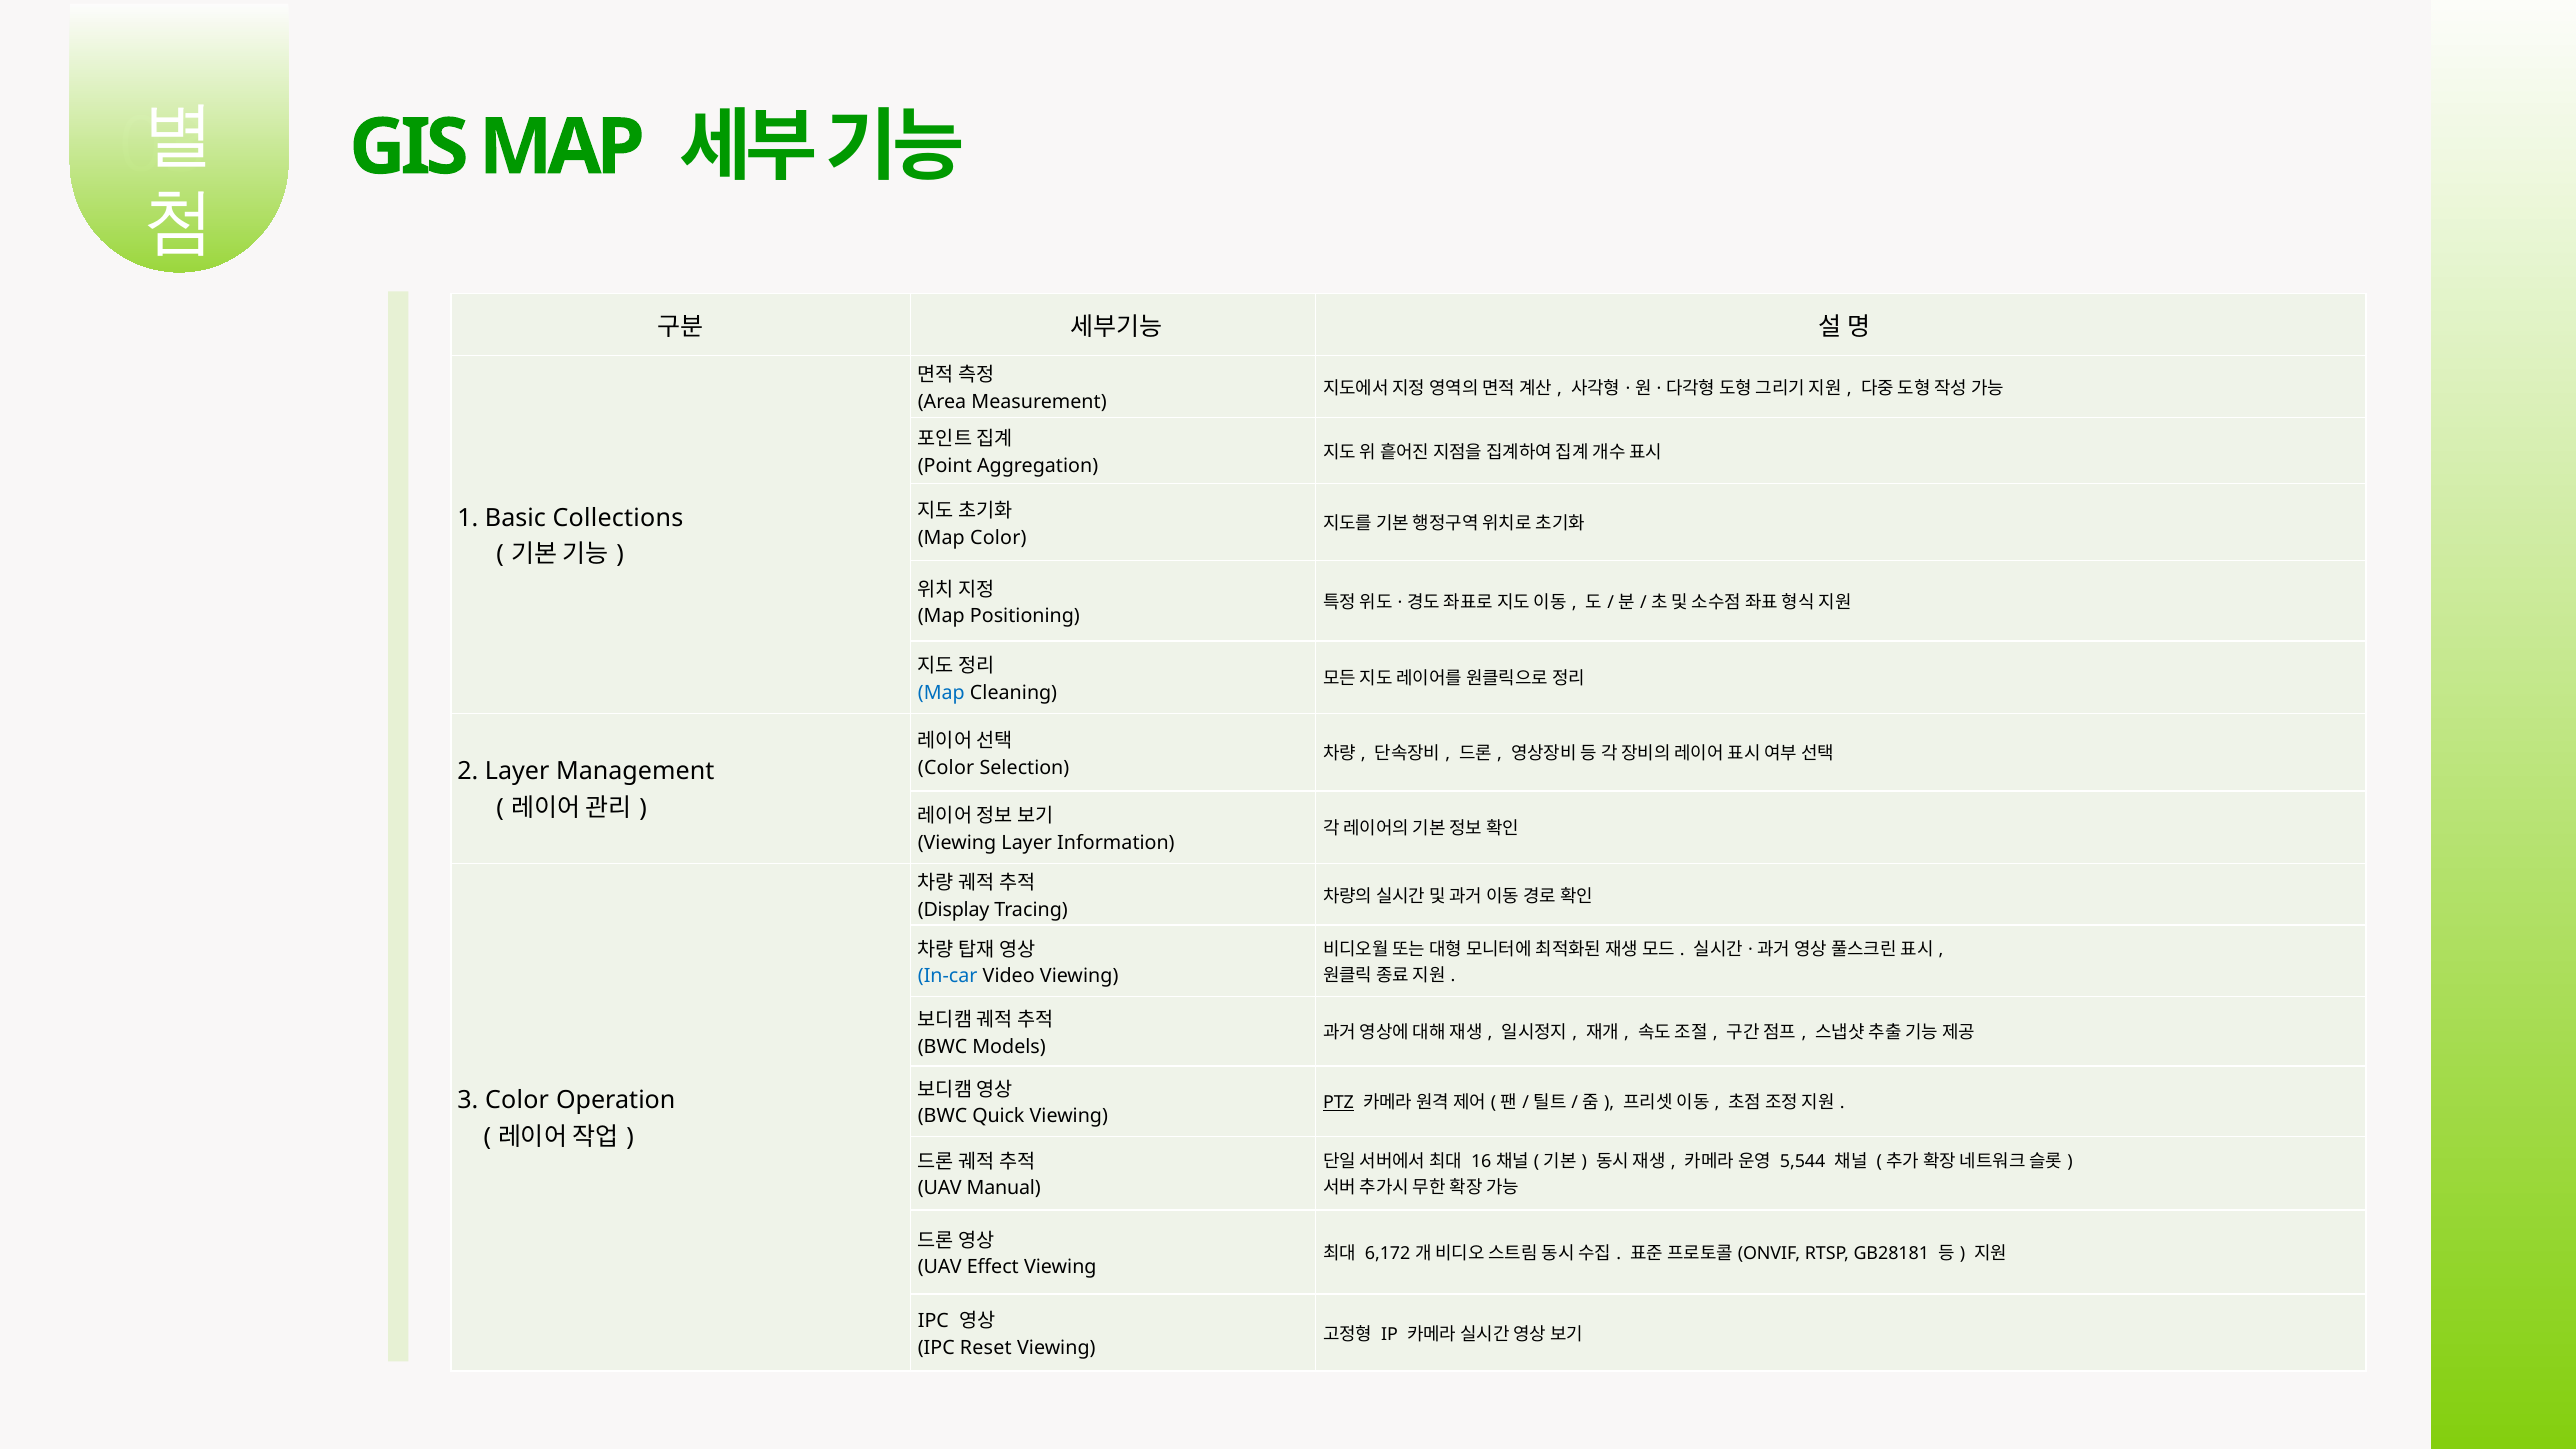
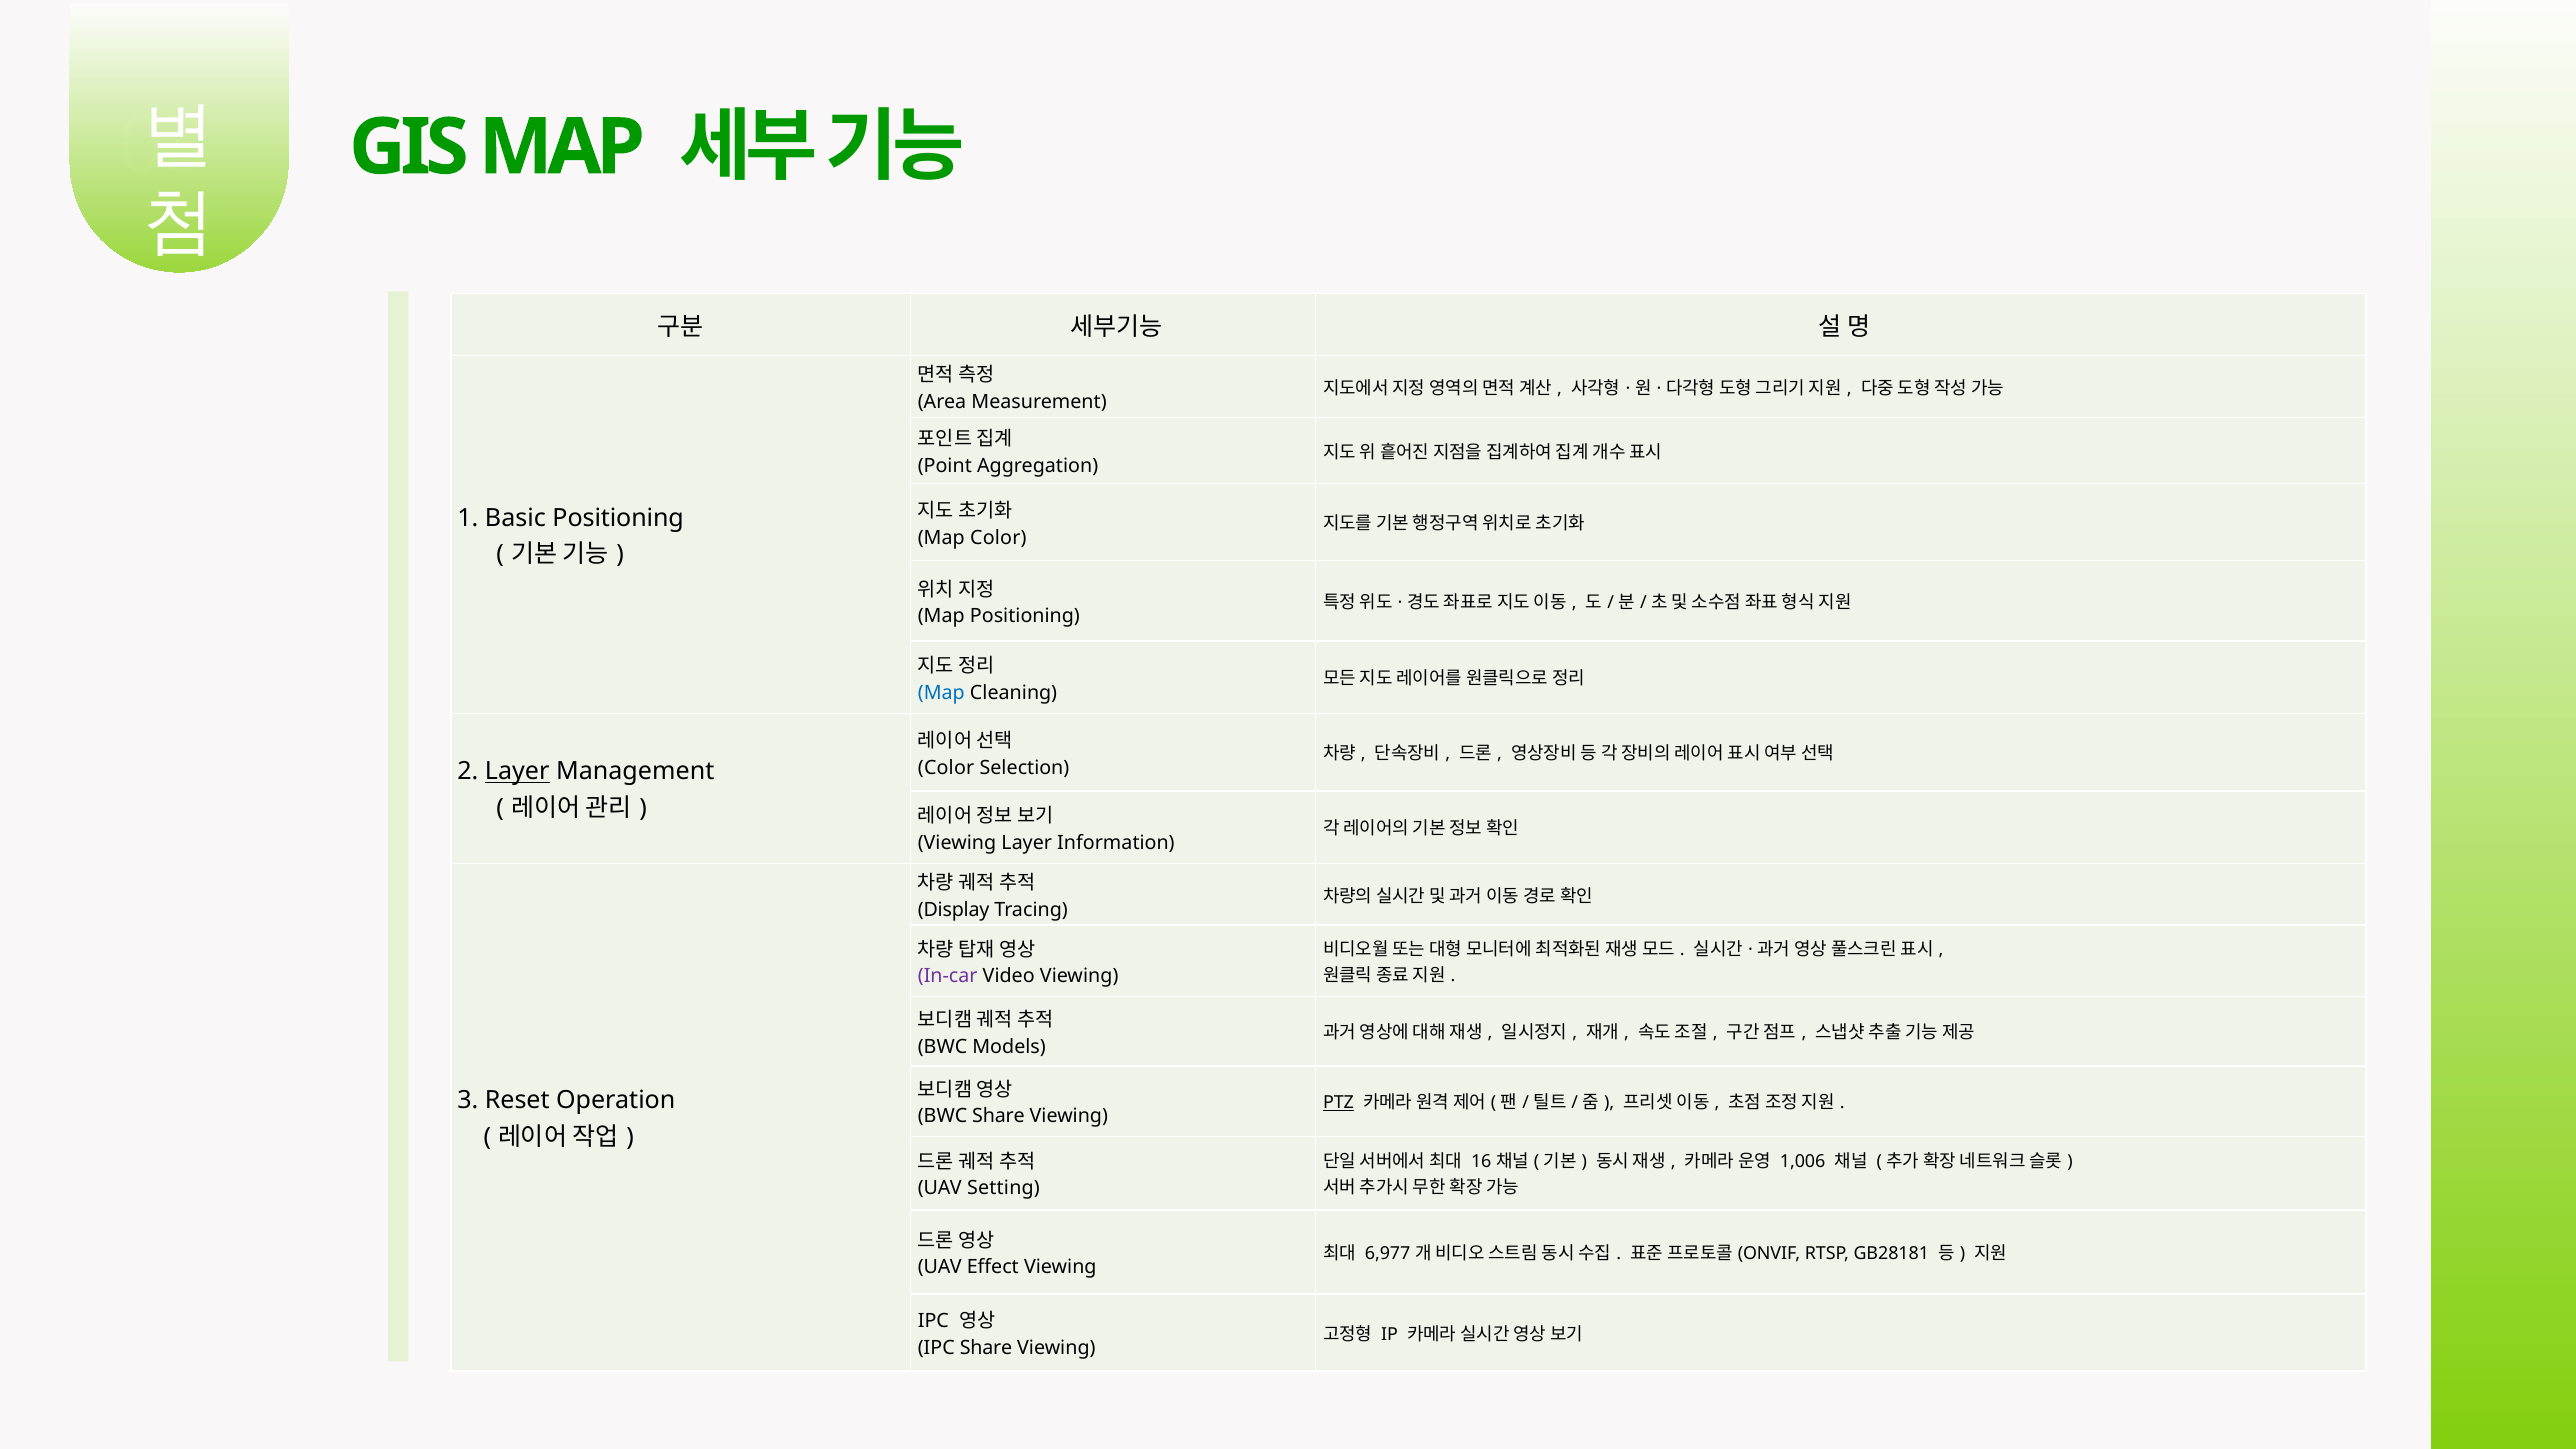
Basic Collections: Collections -> Positioning
Layer at (517, 772) underline: none -> present
In-car colour: blue -> purple
3 Color: Color -> Reset
BWC Quick: Quick -> Share
5,544: 5,544 -> 1,006
Manual: Manual -> Setting
6,172: 6,172 -> 6,977
IPC Reset: Reset -> Share
